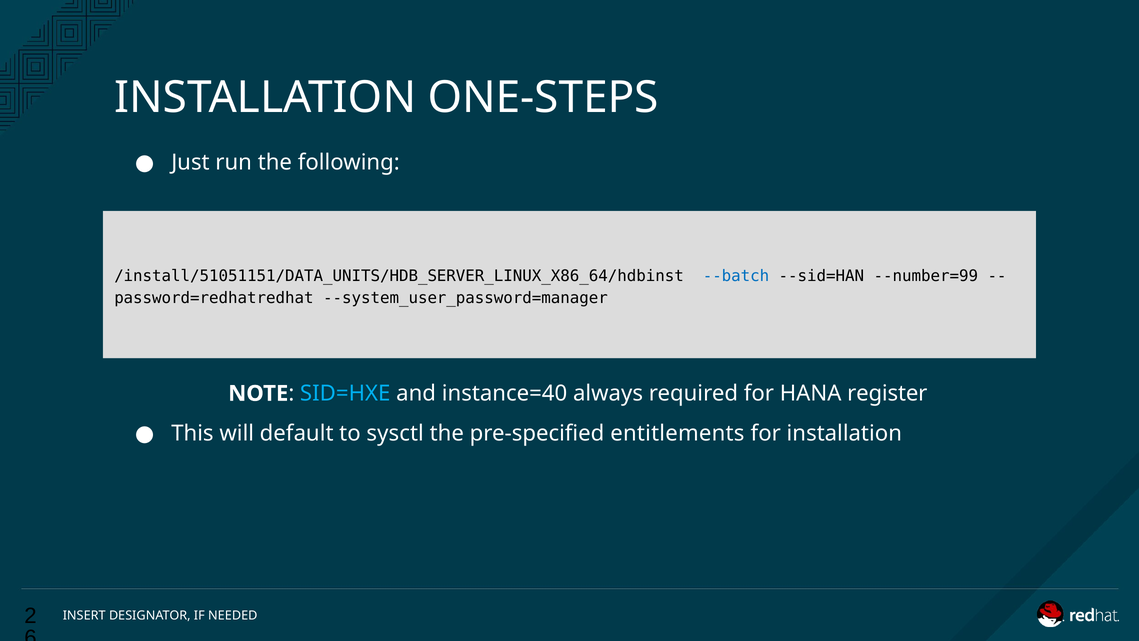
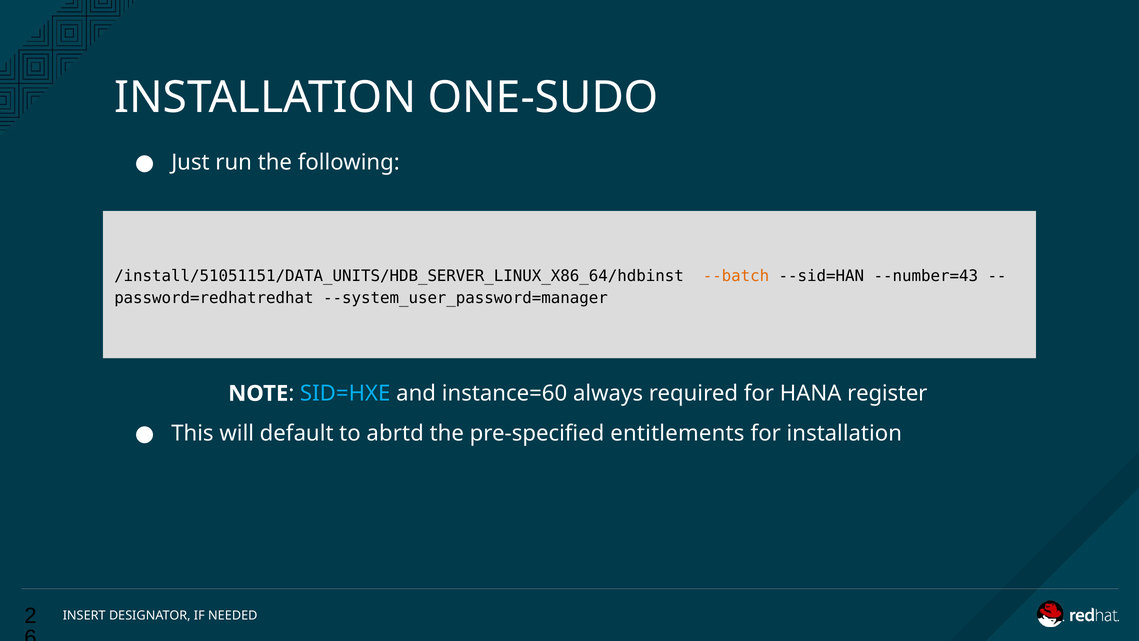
ONE-STEPS: ONE-STEPS -> ONE-SUDO
--batch colour: blue -> orange
--number=99: --number=99 -> --number=43
instance=40: instance=40 -> instance=60
sysctl: sysctl -> abrtd
